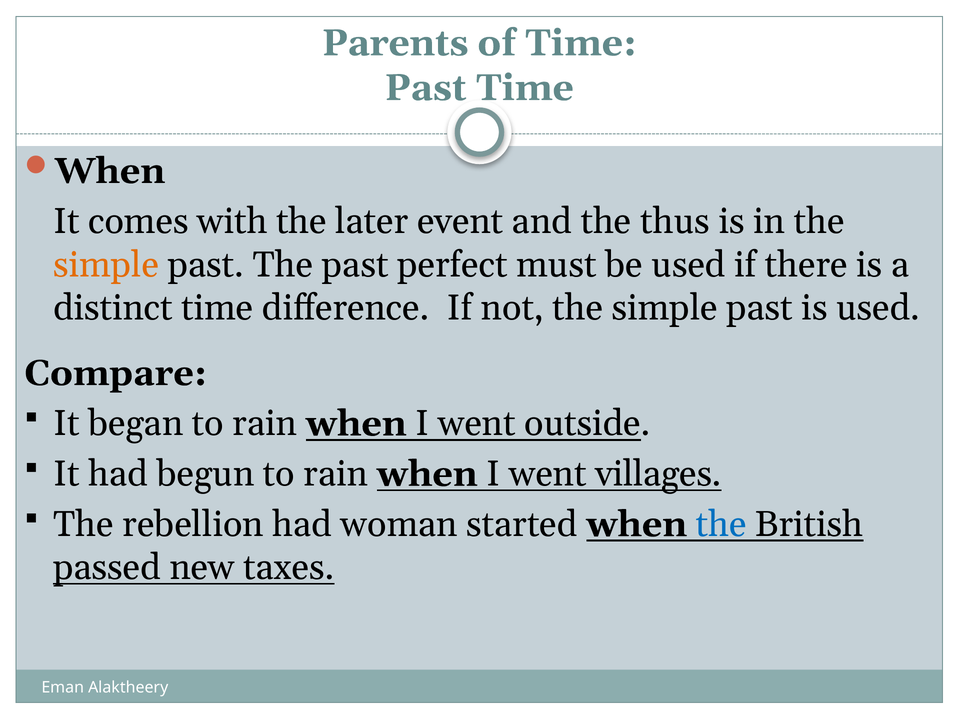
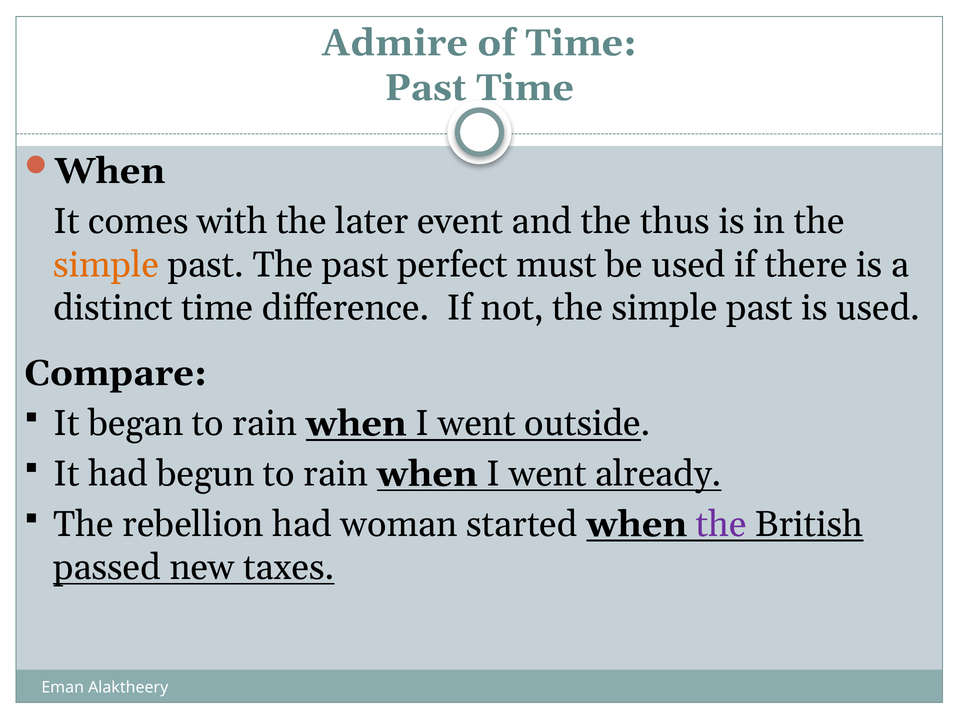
Parents: Parents -> Admire
villages: villages -> already
the at (721, 525) colour: blue -> purple
